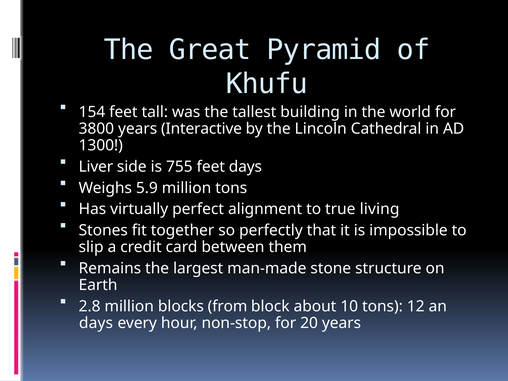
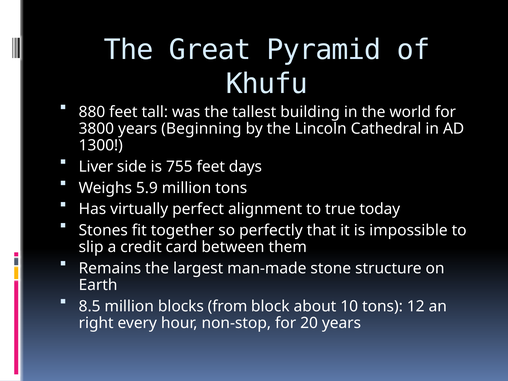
154: 154 -> 880
Interactive: Interactive -> Beginning
living: living -> today
2.8: 2.8 -> 8.5
days at (96, 323): days -> right
